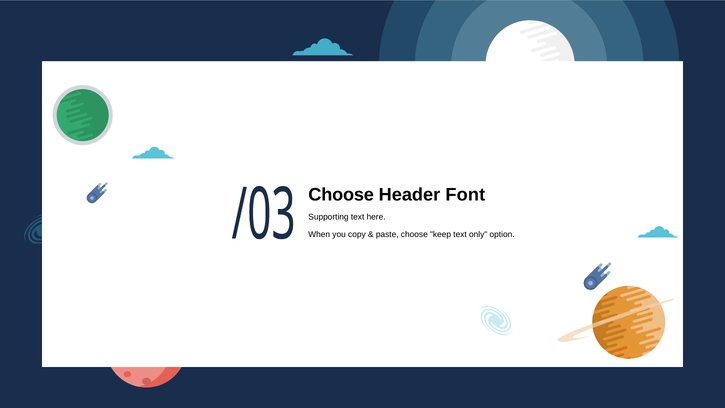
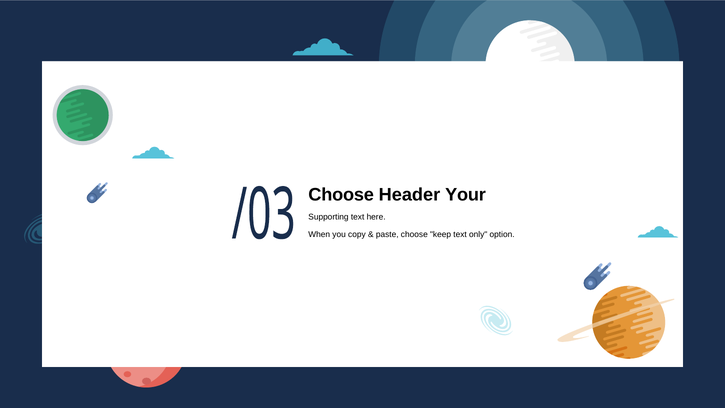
Font: Font -> Your
